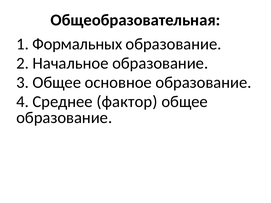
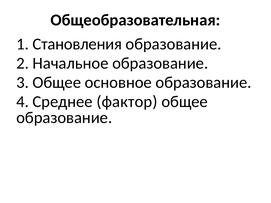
Формальных: Формальных -> Становления
